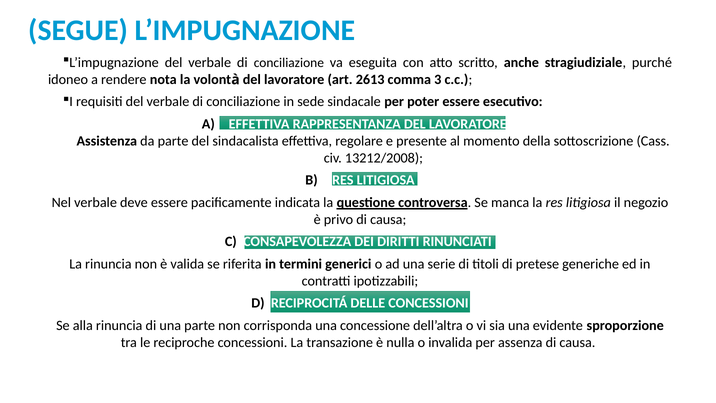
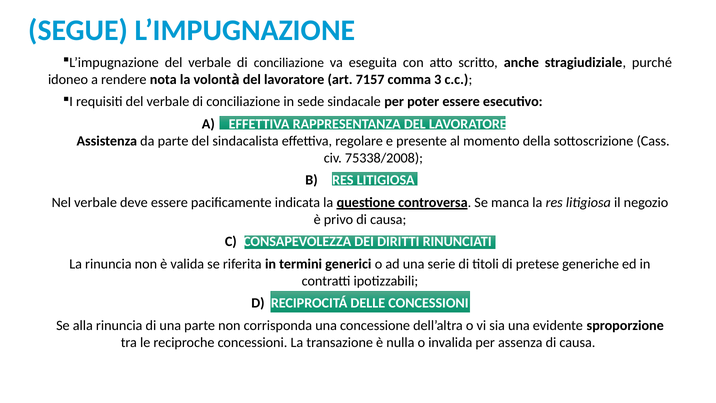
2613: 2613 -> 7157
13212/2008: 13212/2008 -> 75338/2008
